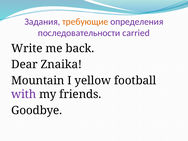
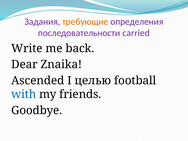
Mountain: Mountain -> Ascended
yellow: yellow -> целью
with colour: purple -> blue
